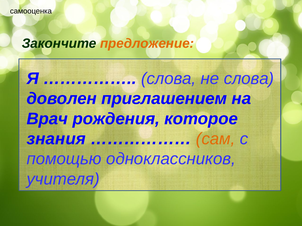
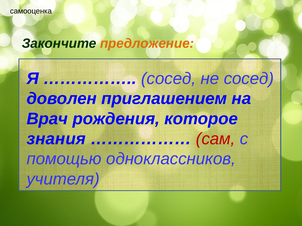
слова at (169, 79): слова -> сосед
не слова: слова -> сосед
сам colour: orange -> red
